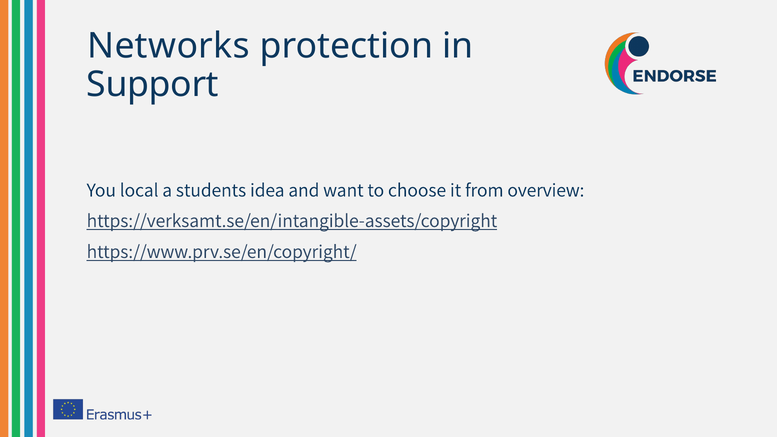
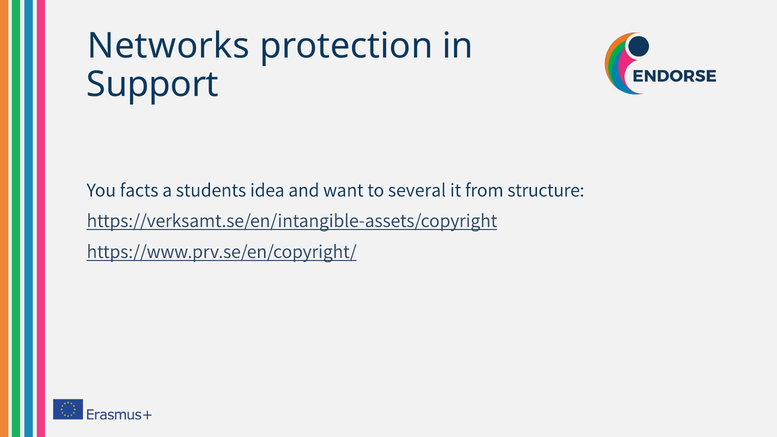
local: local -> facts
choose: choose -> several
overview: overview -> structure
